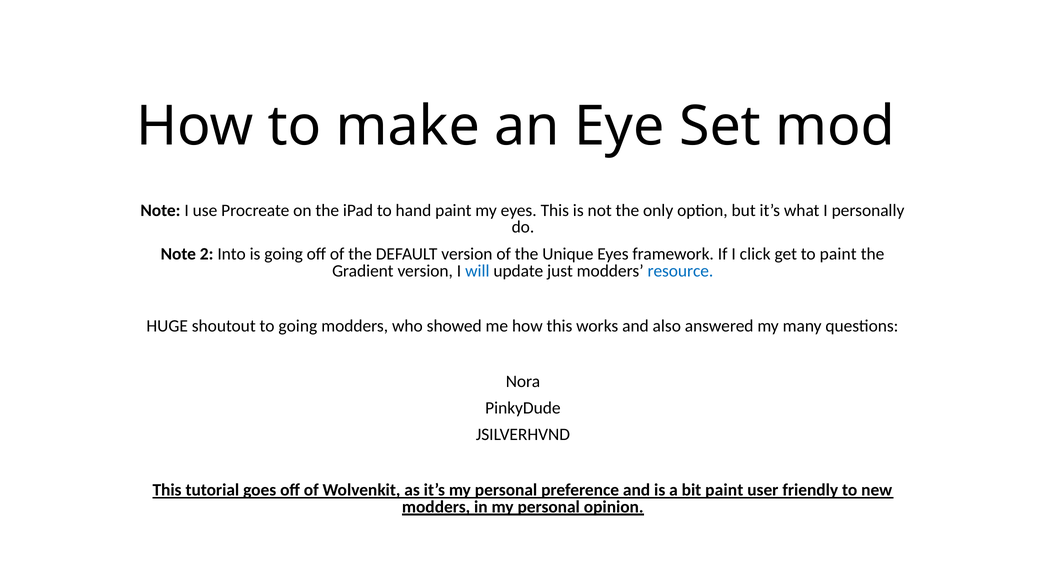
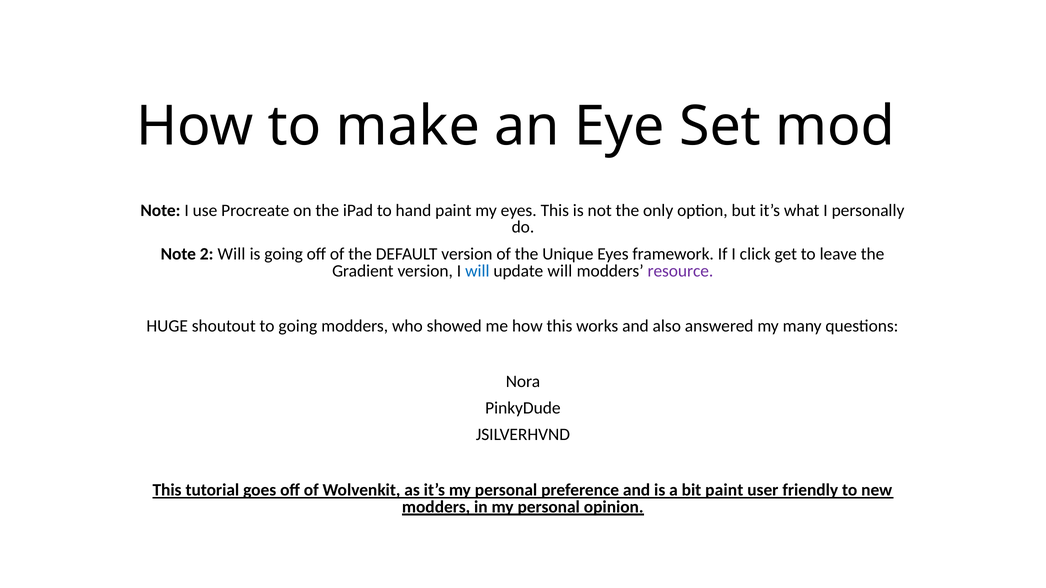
2 Into: Into -> Will
to paint: paint -> leave
update just: just -> will
resource colour: blue -> purple
